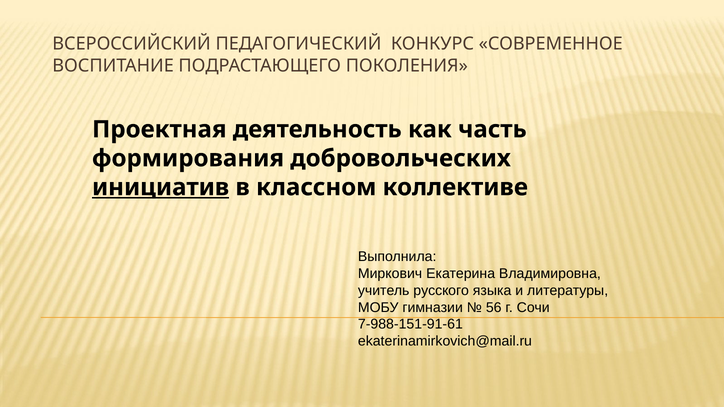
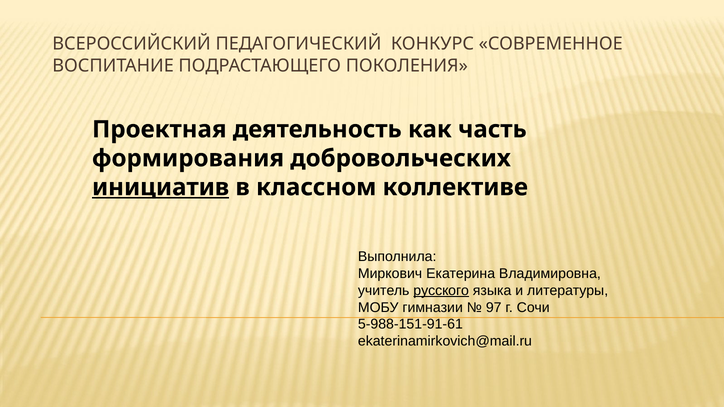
русского underline: none -> present
56: 56 -> 97
7-988-151-91-61: 7-988-151-91-61 -> 5-988-151-91-61
